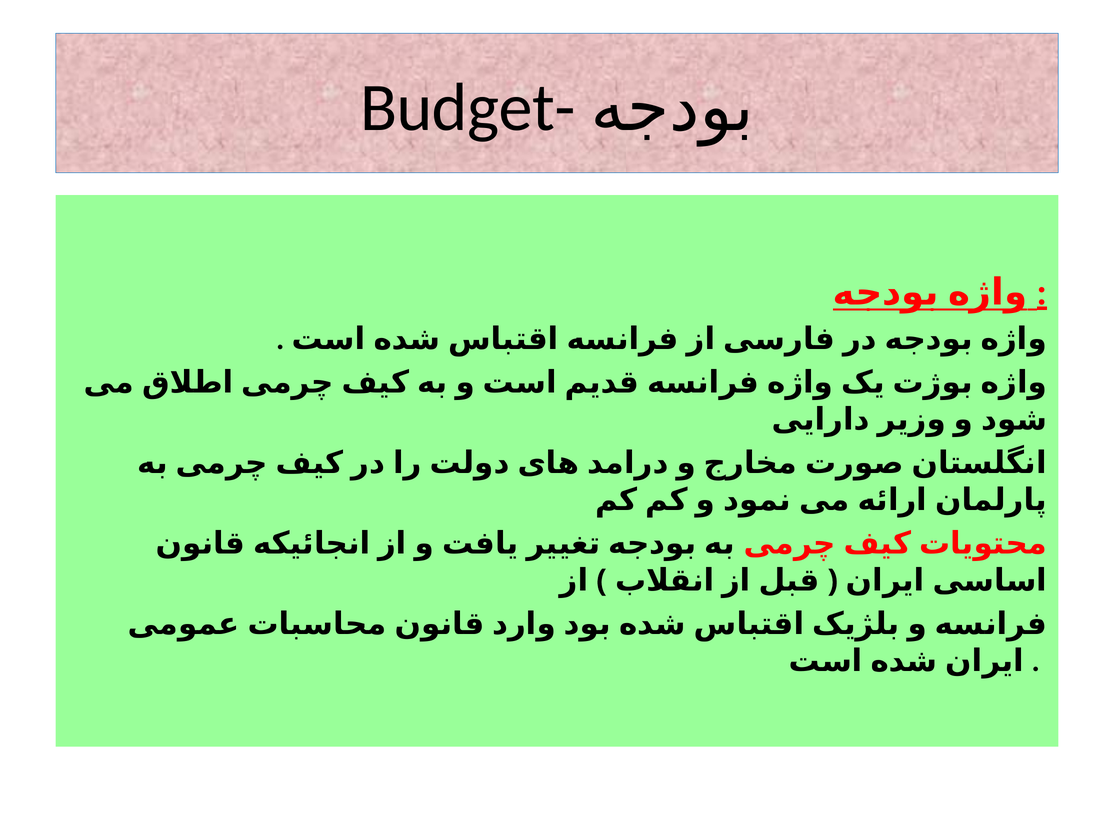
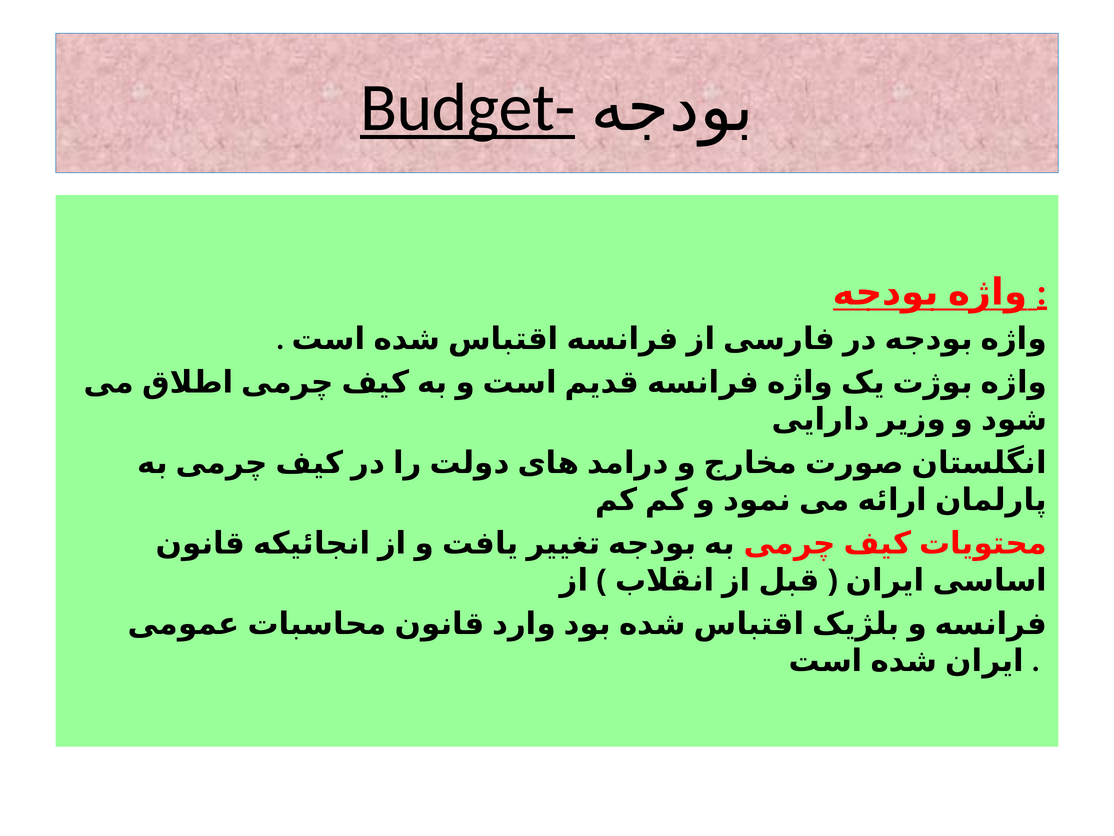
Budget- underline: none -> present
